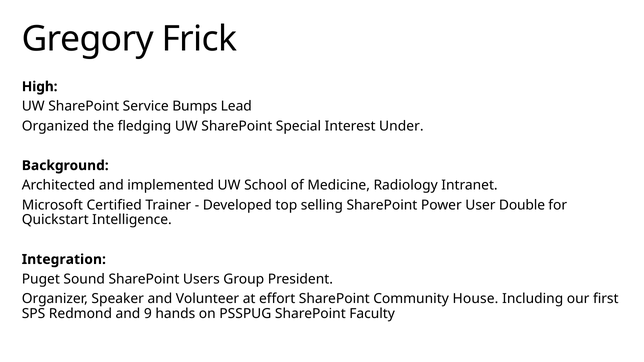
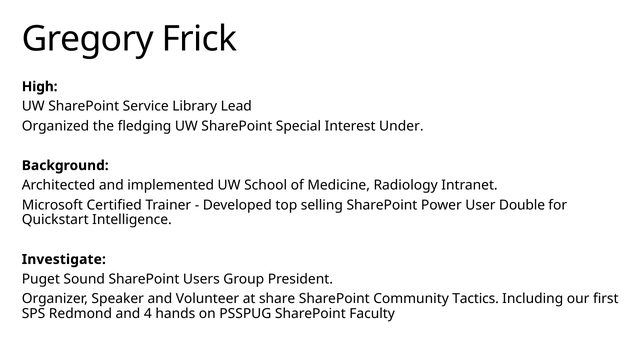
Bumps: Bumps -> Library
Integration: Integration -> Investigate
effort: effort -> share
House: House -> Tactics
9: 9 -> 4
